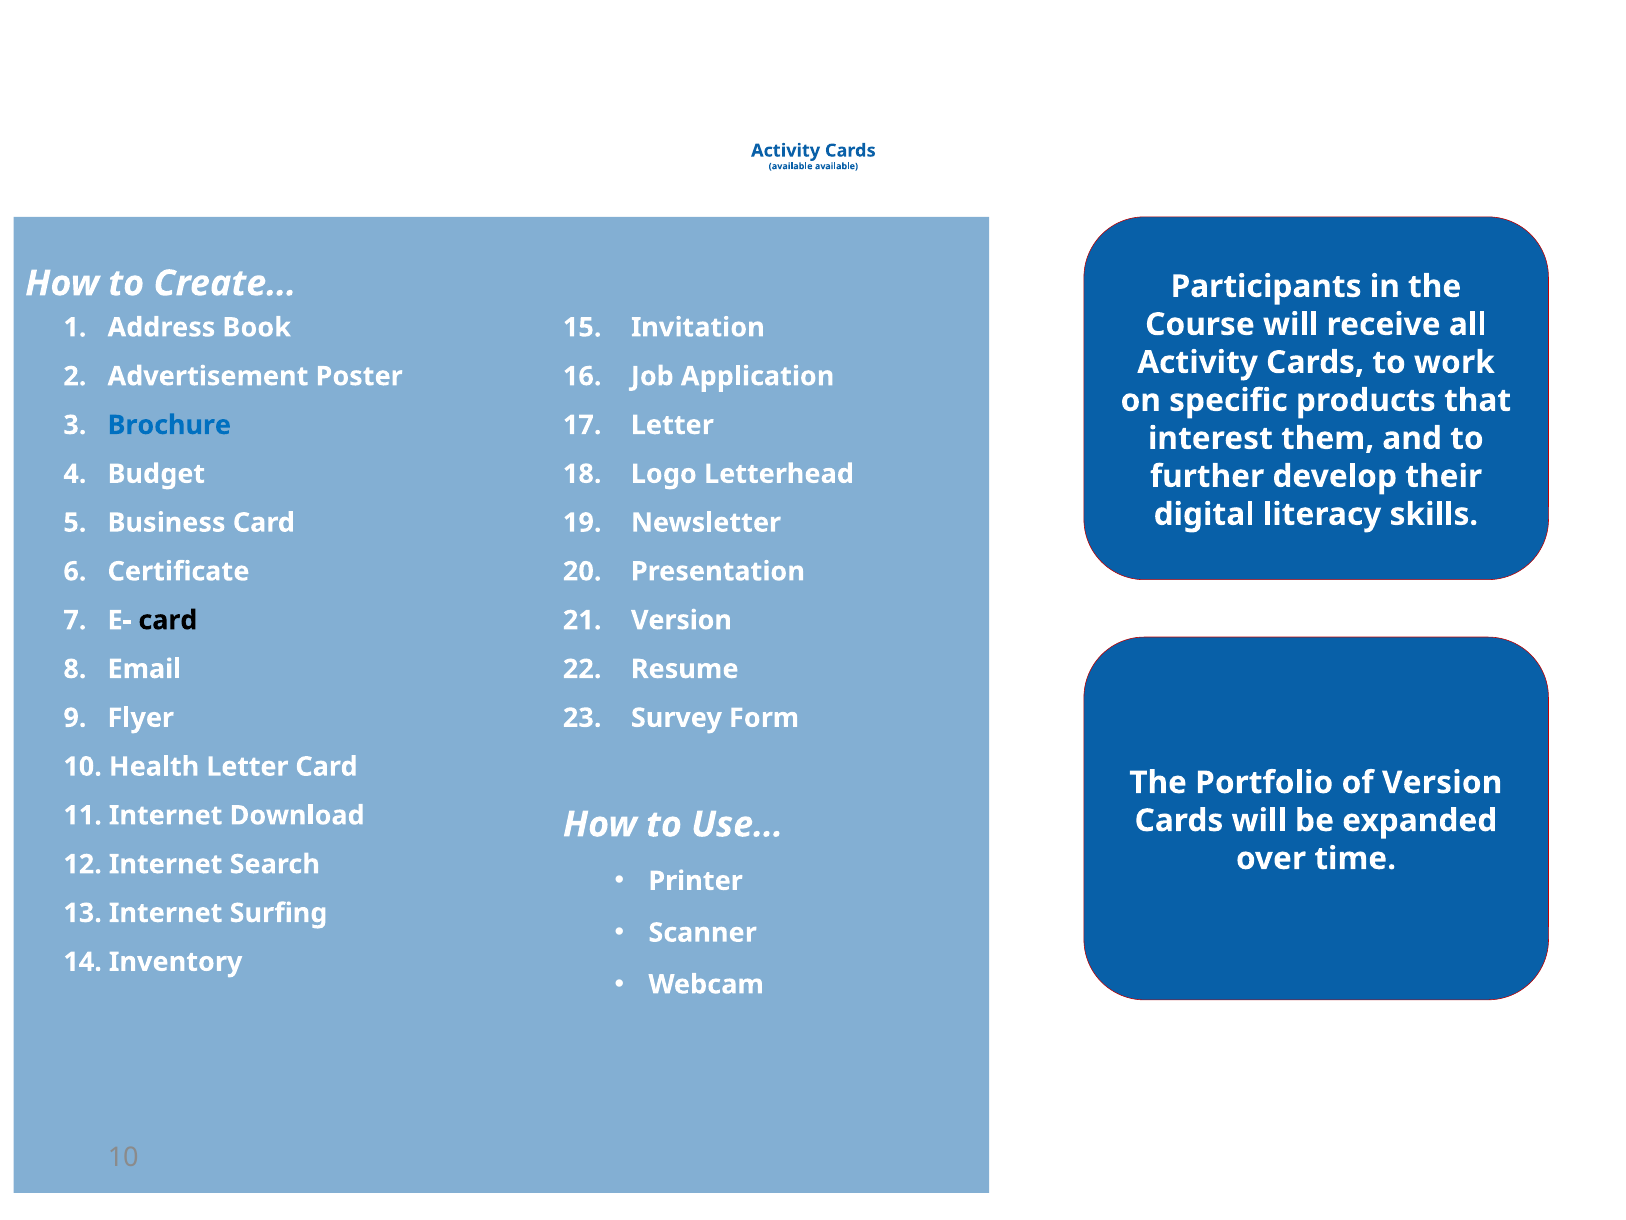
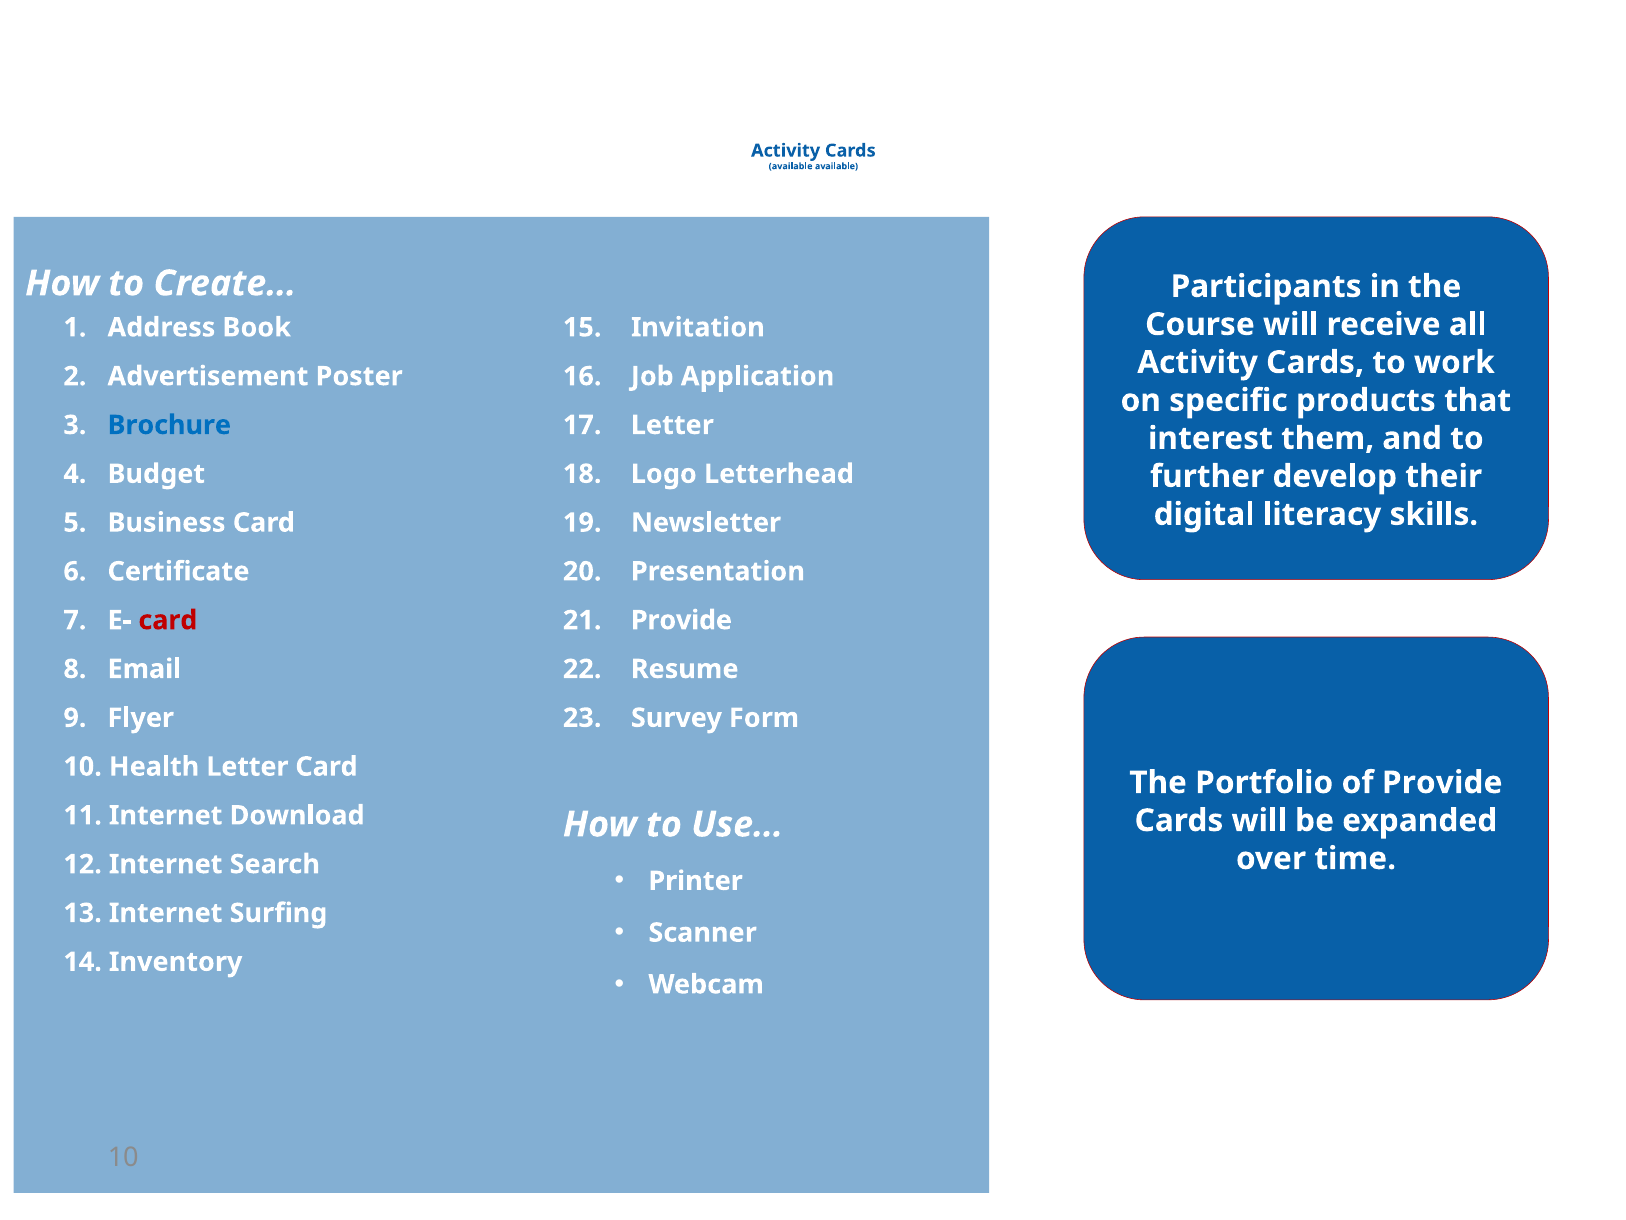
card at (168, 620) colour: black -> red
Version at (681, 620): Version -> Provide
of Version: Version -> Provide
